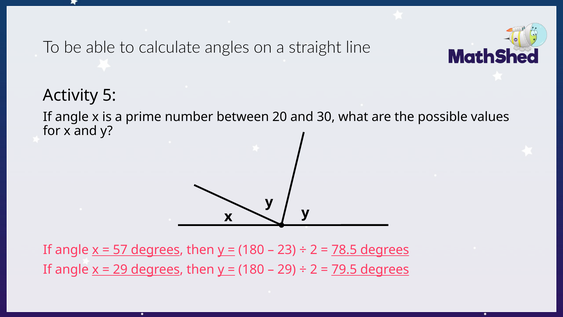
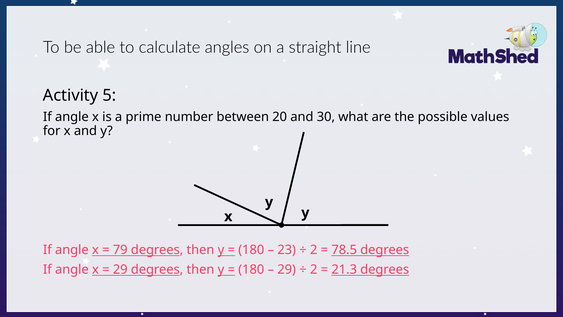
57: 57 -> 79
79.5: 79.5 -> 21.3
